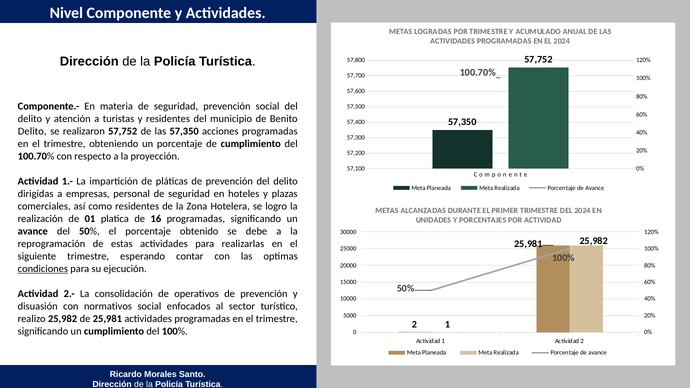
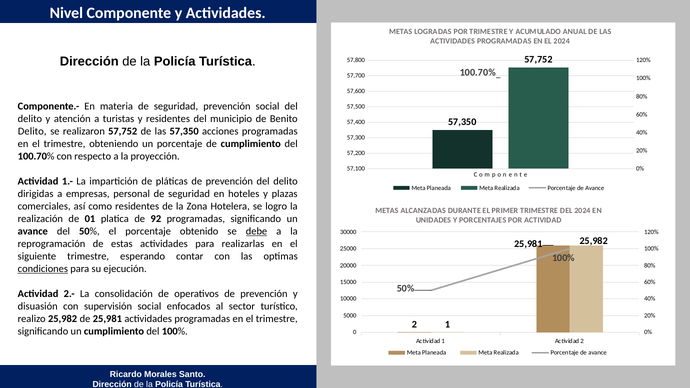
16: 16 -> 92
debe underline: none -> present
normativos: normativos -> supervisión
